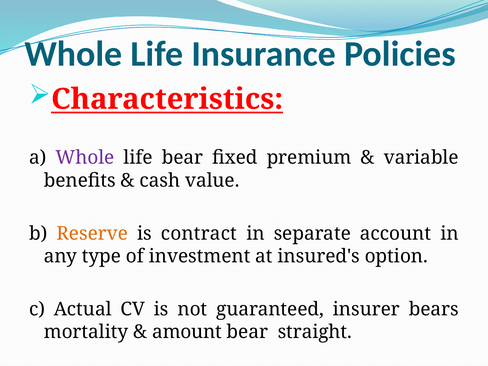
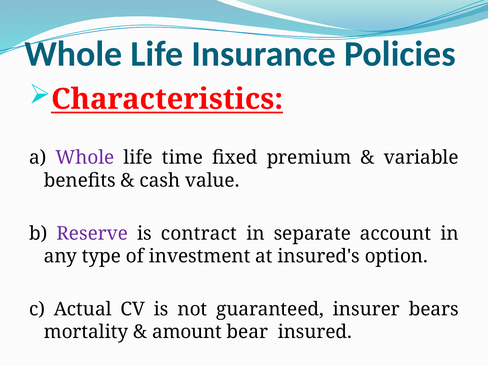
life bear: bear -> time
Reserve colour: orange -> purple
straight: straight -> insured
